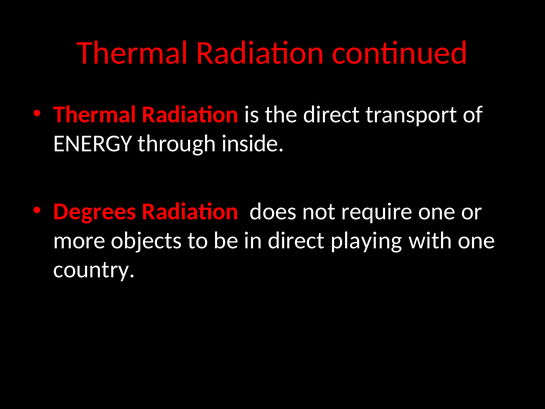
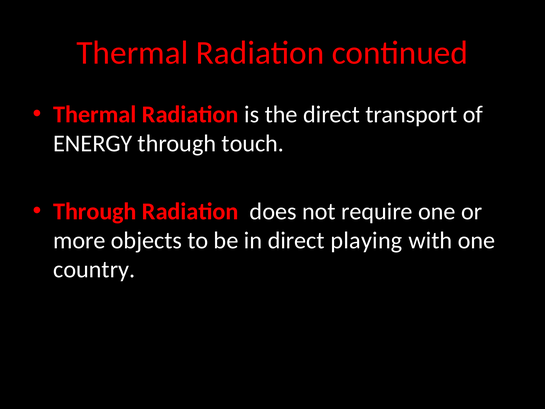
inside: inside -> touch
Degrees at (95, 211): Degrees -> Through
